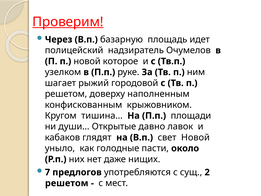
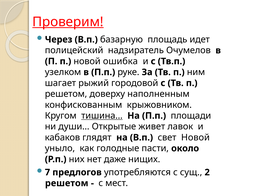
которое: которое -> ошибка
тишина underline: none -> present
давно: давно -> живет
